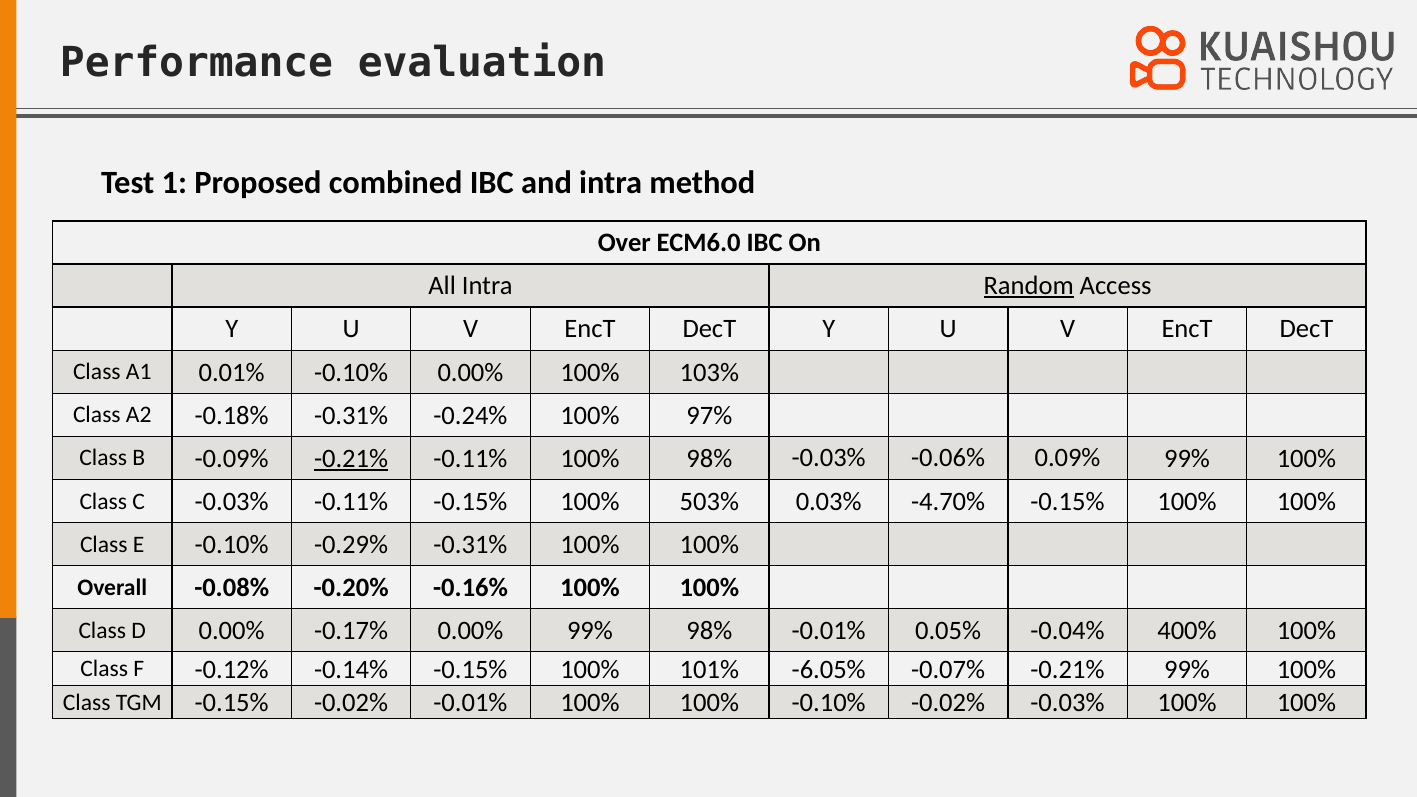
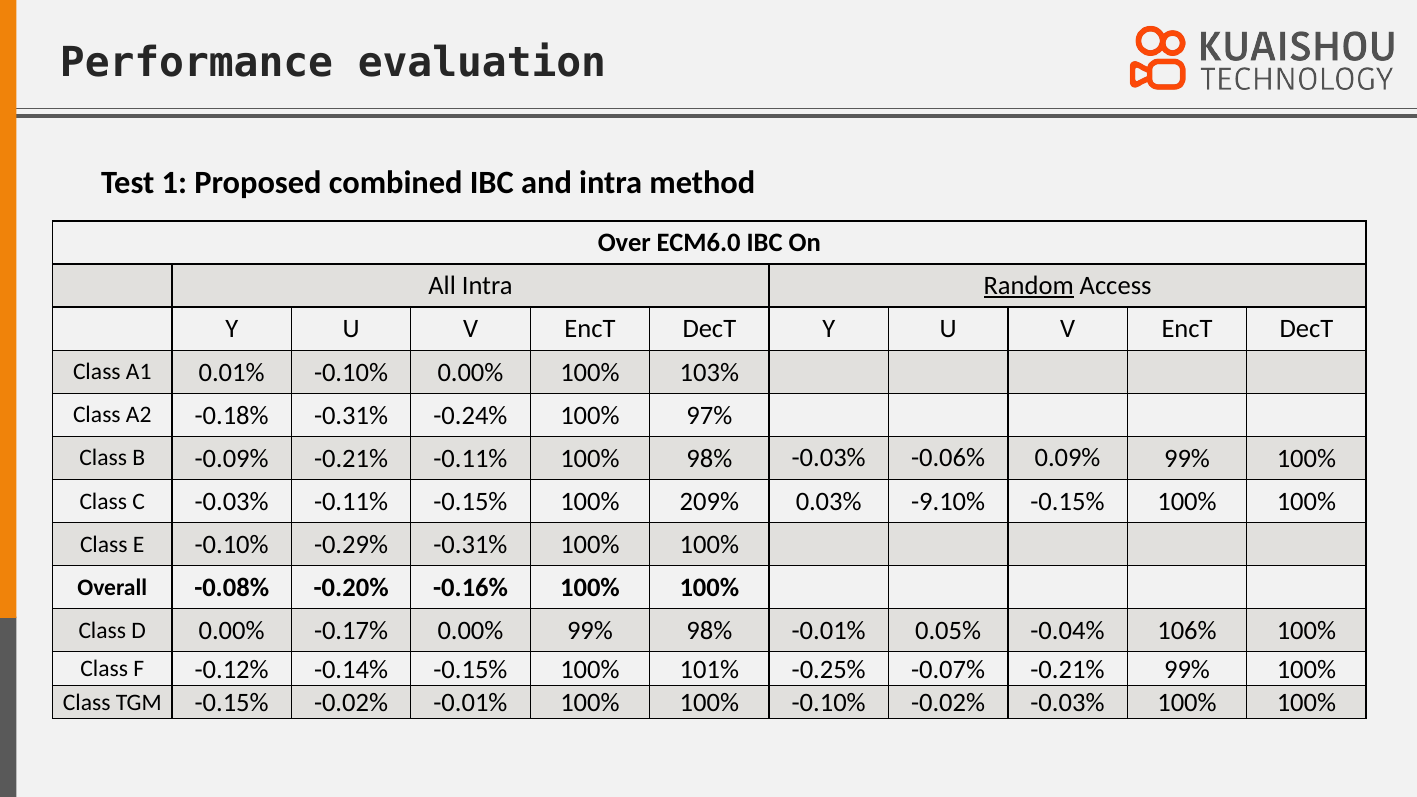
-0.21% at (351, 459) underline: present -> none
503%: 503% -> 209%
-4.70%: -4.70% -> -9.10%
400%: 400% -> 106%
-6.05%: -6.05% -> -0.25%
